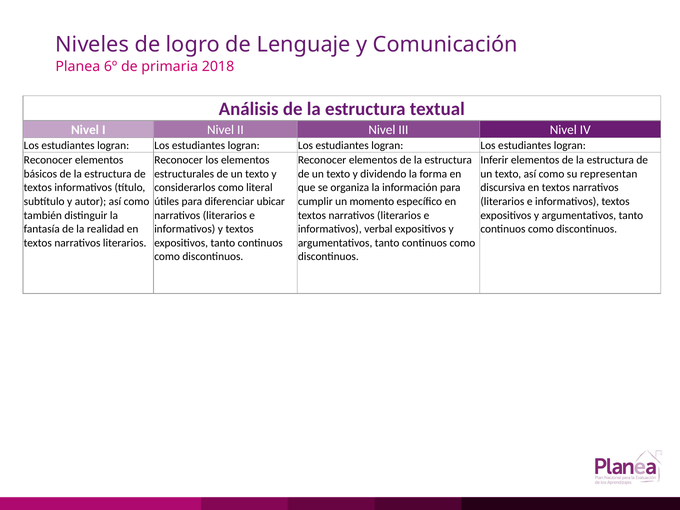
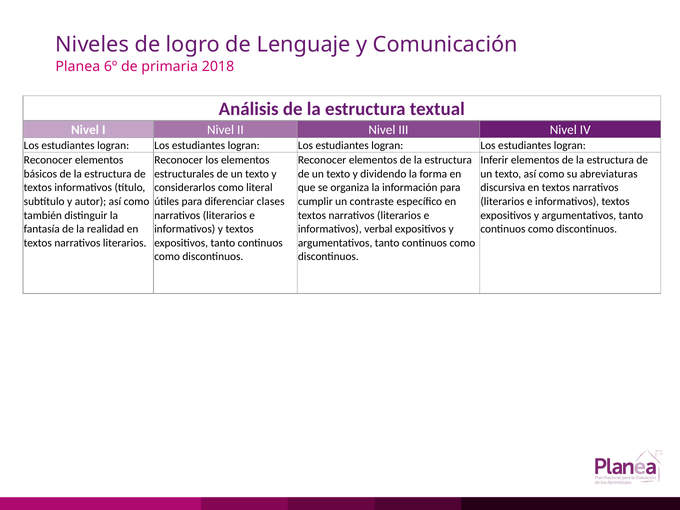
representan: representan -> abreviaturas
ubicar: ubicar -> clases
momento: momento -> contraste
